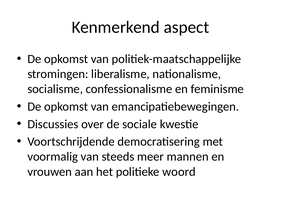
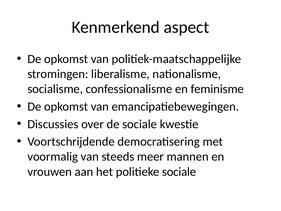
politieke woord: woord -> sociale
